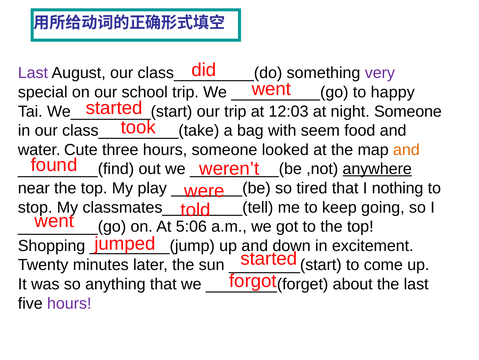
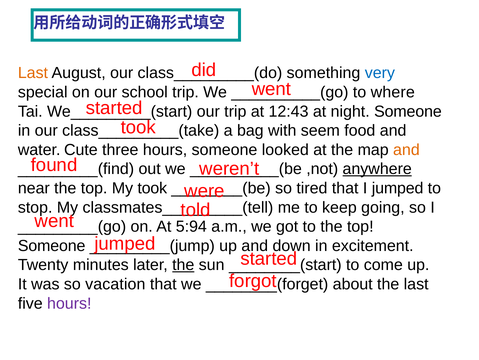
Last at (33, 73) colour: purple -> orange
very colour: purple -> blue
happy: happy -> where
12:03: 12:03 -> 12:43
My play: play -> took
I nothing: nothing -> jumped
5:06: 5:06 -> 5:94
Shopping at (52, 245): Shopping -> Someone
the at (183, 264) underline: none -> present
anything: anything -> vacation
